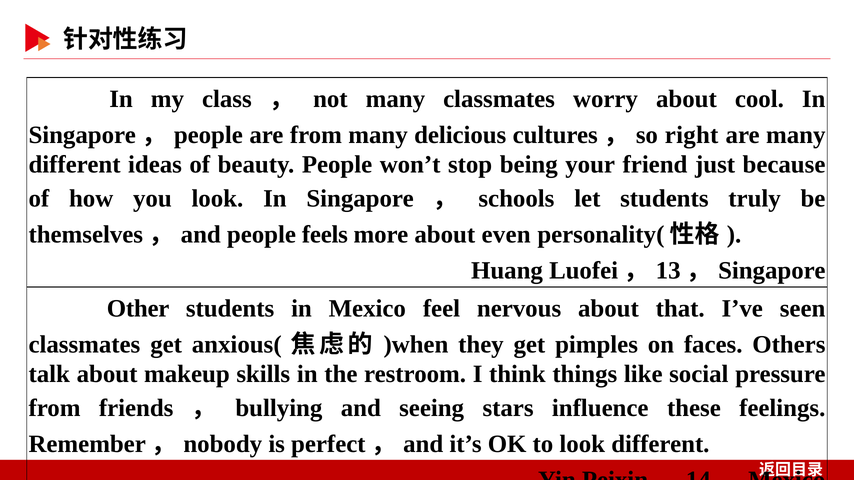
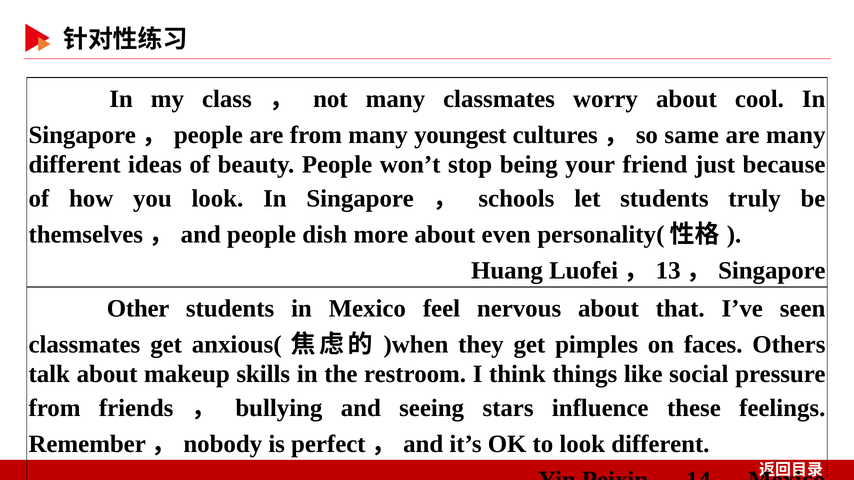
delicious: delicious -> youngest
right: right -> same
feels: feels -> dish
